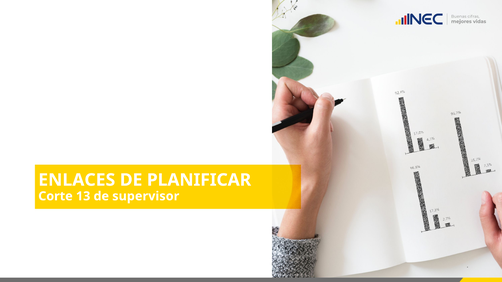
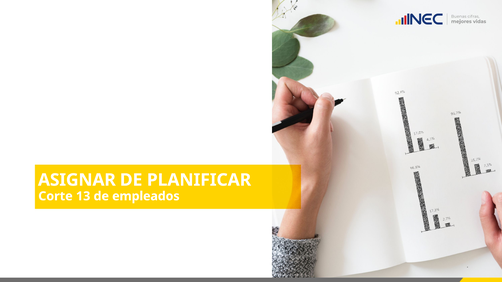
ENLACES: ENLACES -> ASIGNAR
supervisor: supervisor -> empleados
